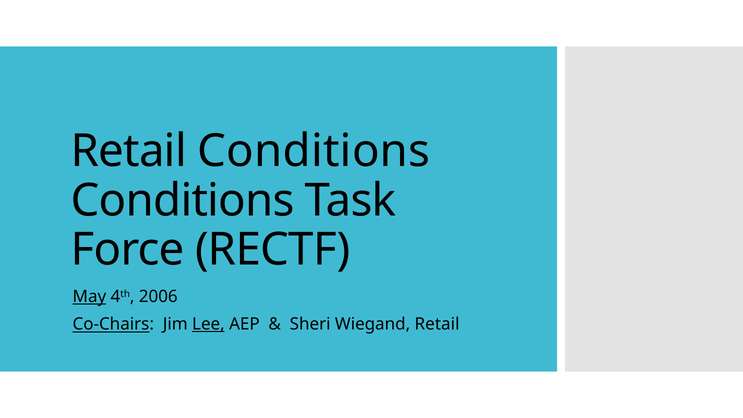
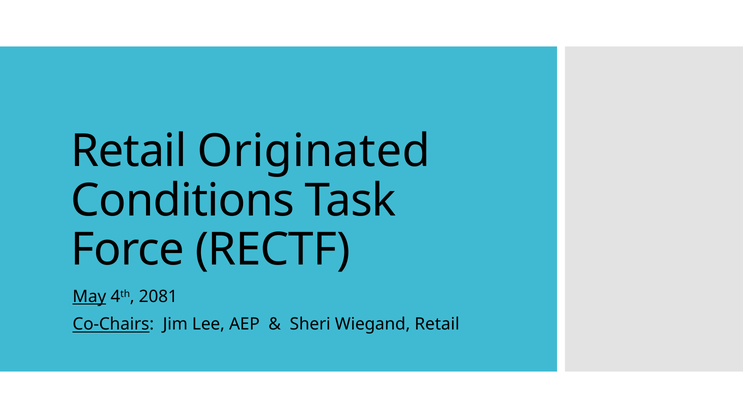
Retail Conditions: Conditions -> Originated
2006: 2006 -> 2081
Lee underline: present -> none
